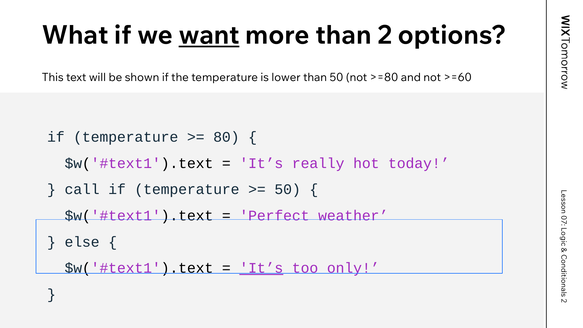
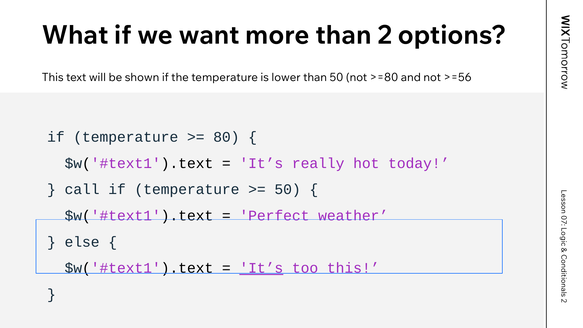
want underline: present -> none
>=60: >=60 -> >=56
too only: only -> this
